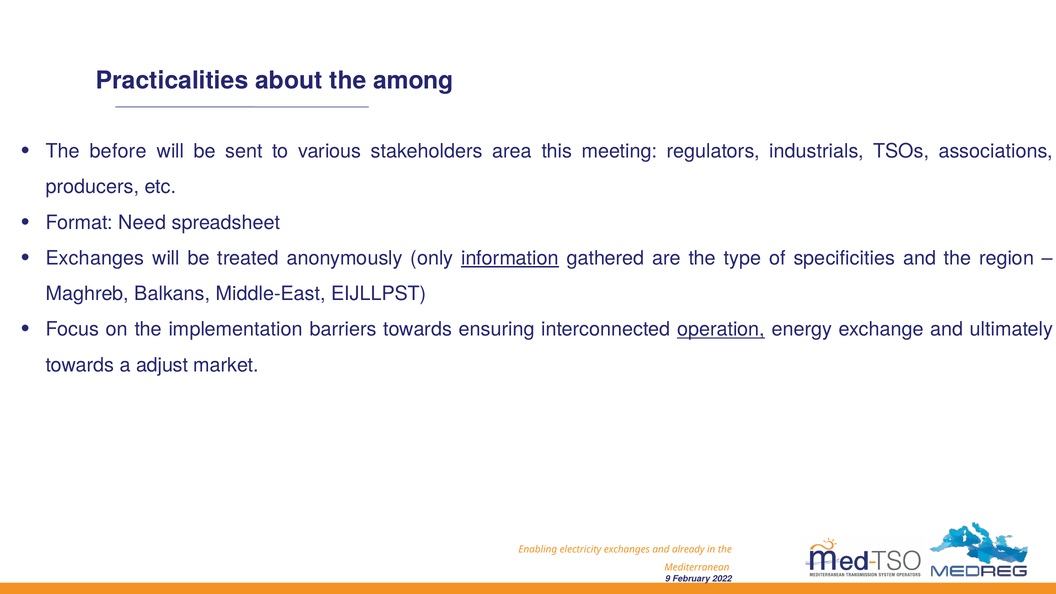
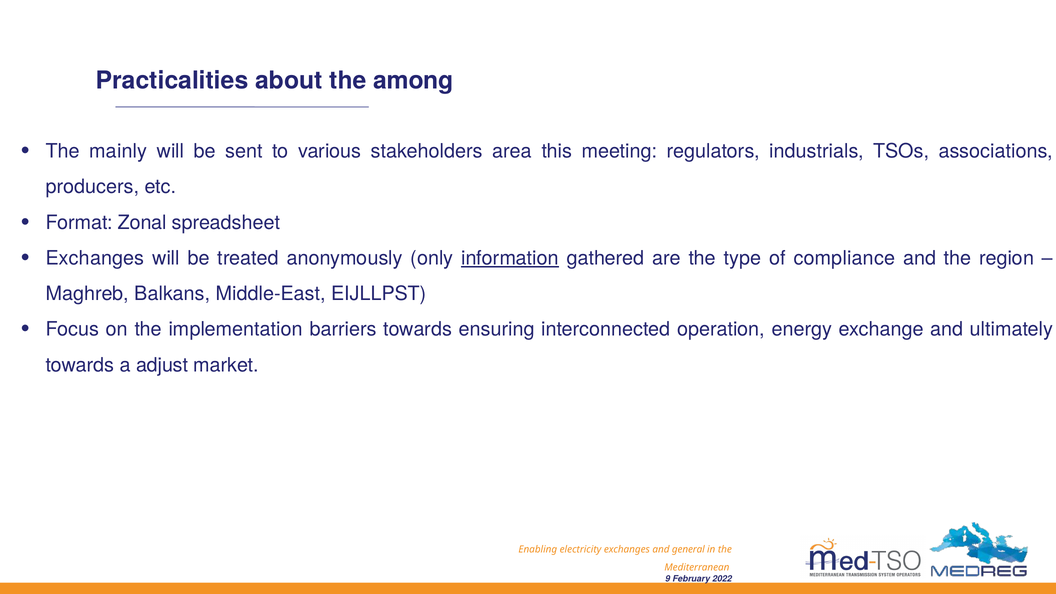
before: before -> mainly
Need: Need -> Zonal
specificities: specificities -> compliance
operation underline: present -> none
already: already -> general
